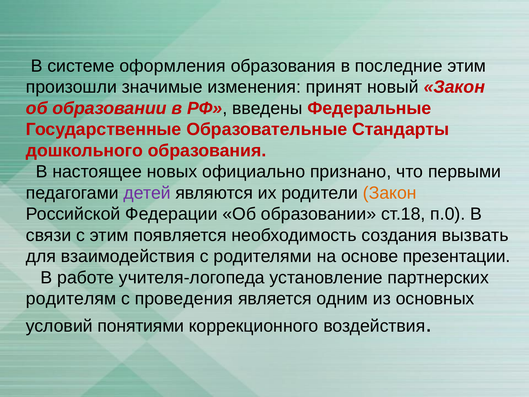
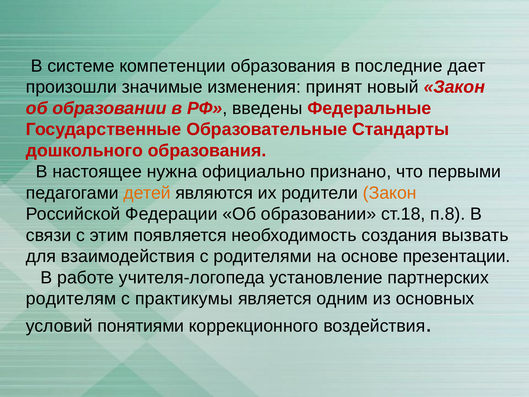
оформления: оформления -> компетенции
последние этим: этим -> дает
новых: новых -> нужна
детей colour: purple -> orange
п.0: п.0 -> п.8
проведения: проведения -> практикумы
